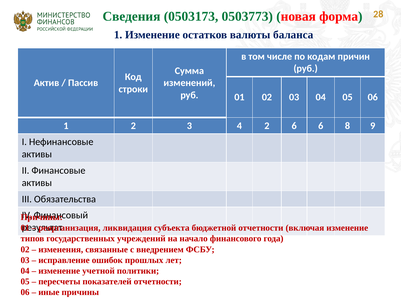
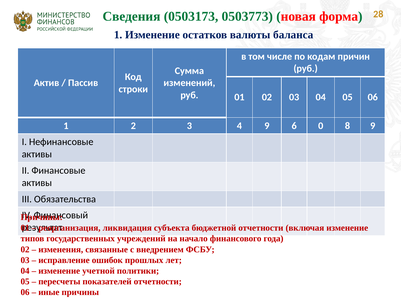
4 2: 2 -> 9
6 6: 6 -> 0
